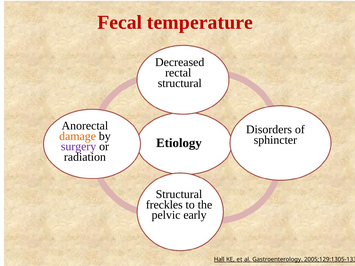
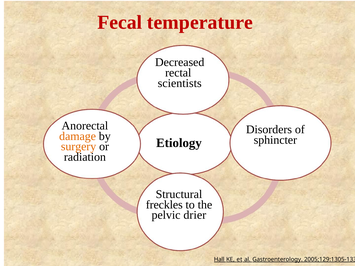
structural at (180, 83): structural -> scientists
surgery colour: purple -> orange
early: early -> drier
